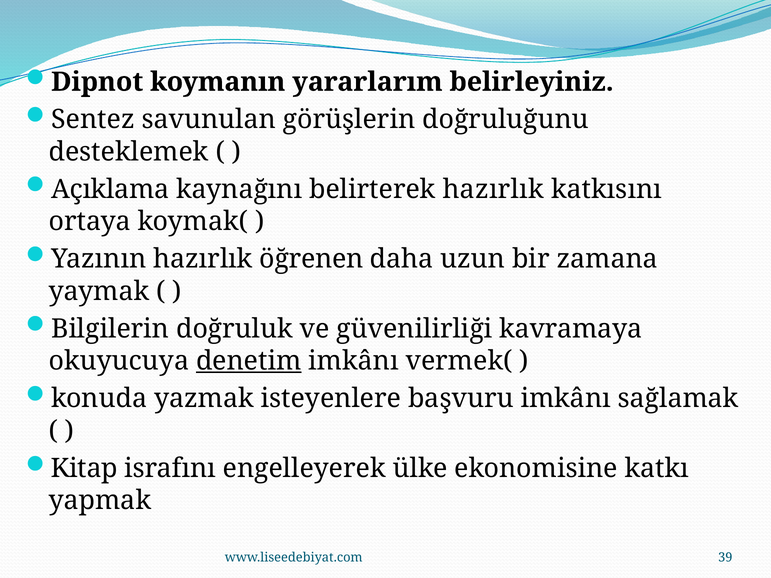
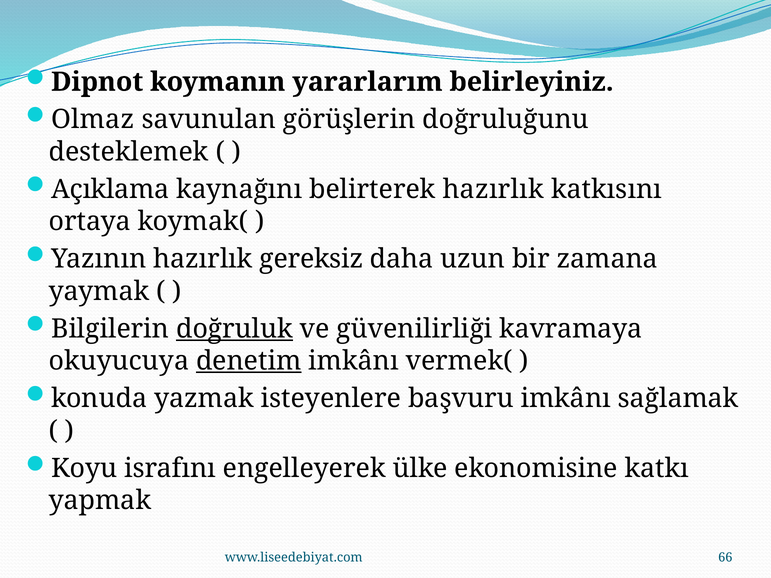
Sentez: Sentez -> Olmaz
öğrenen: öğrenen -> gereksiz
doğruluk underline: none -> present
Kitap: Kitap -> Koyu
39: 39 -> 66
